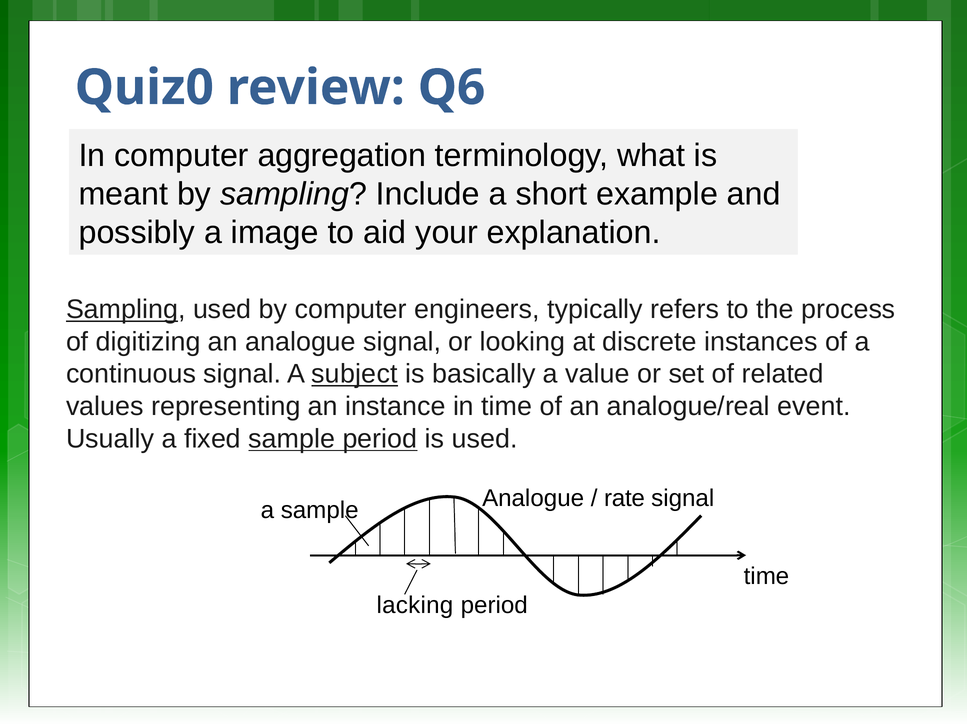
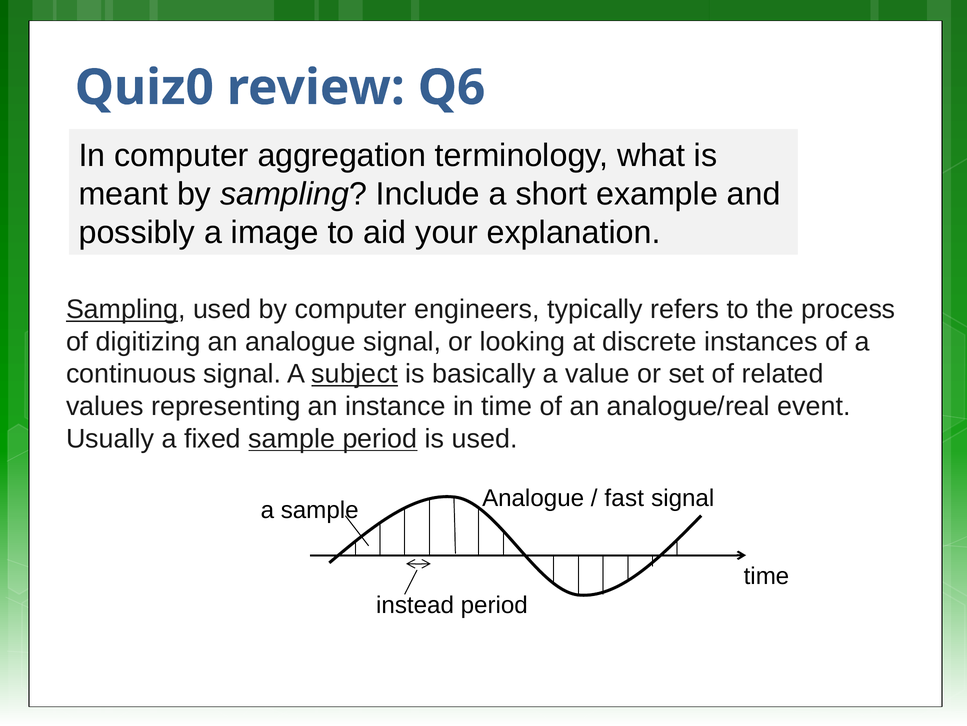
rate: rate -> fast
lacking: lacking -> instead
